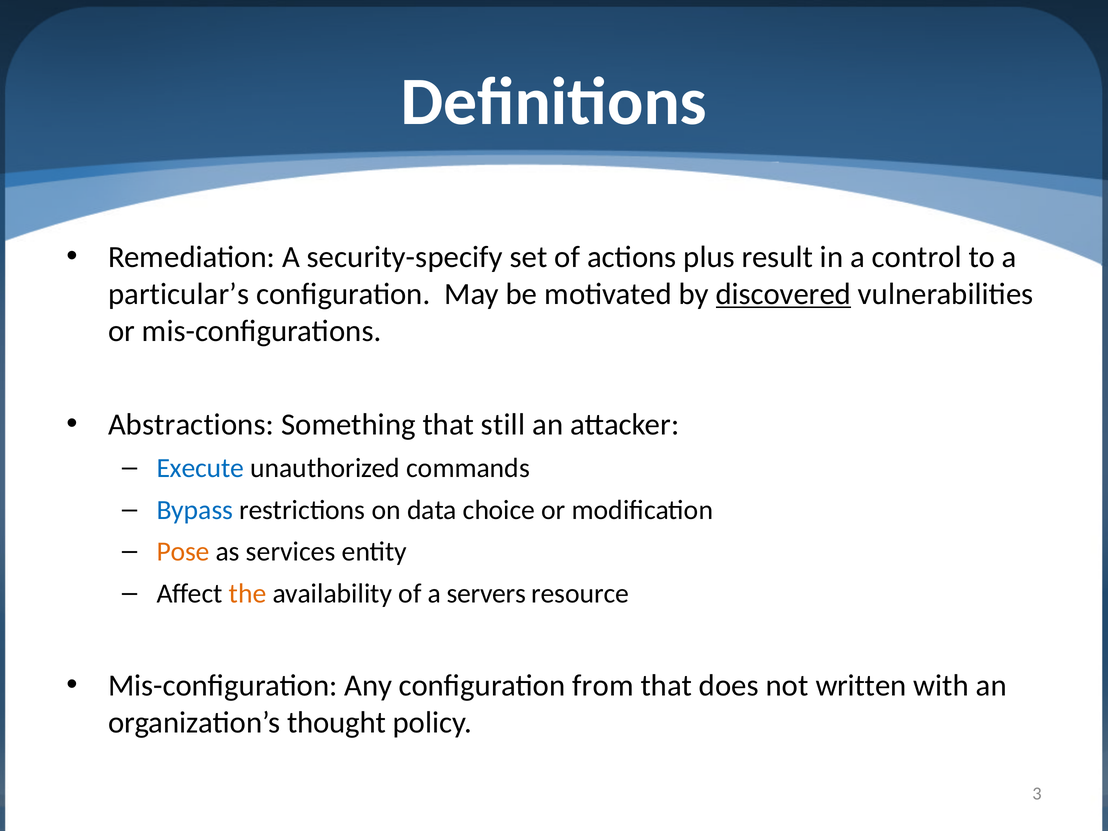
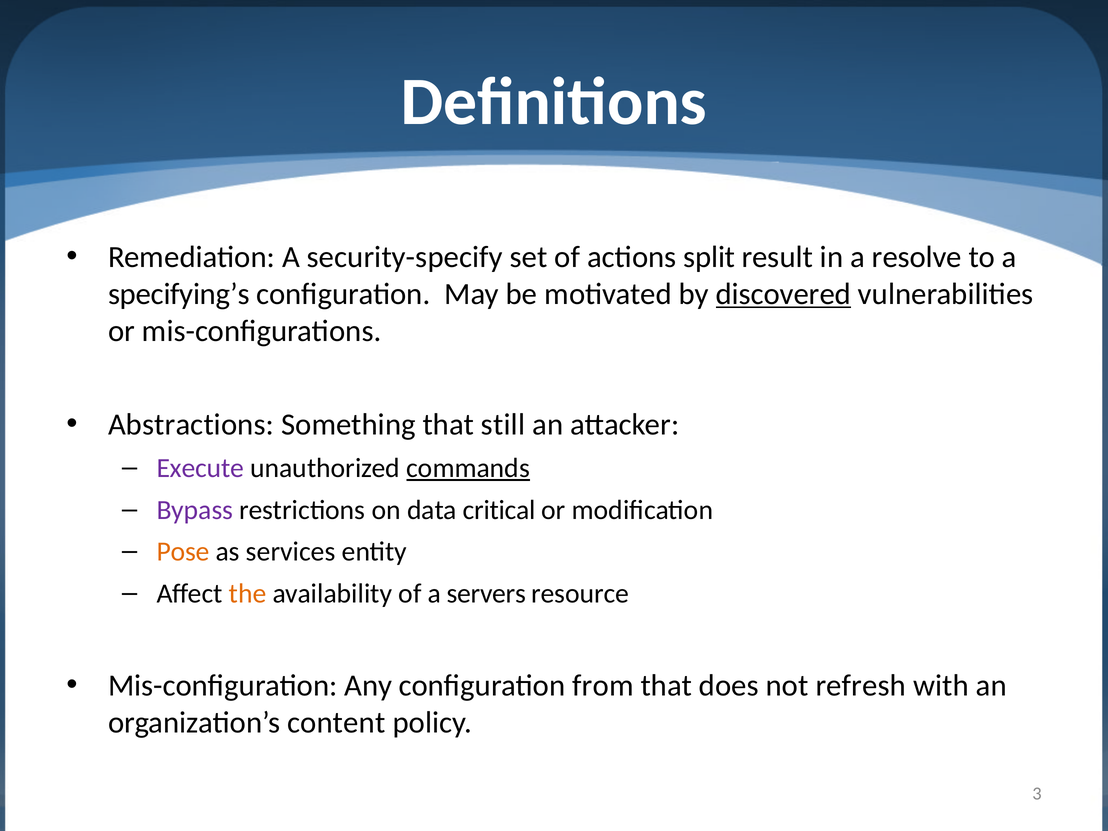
plus: plus -> split
control: control -> resolve
particular’s: particular’s -> specifying’s
Execute colour: blue -> purple
commands underline: none -> present
Bypass colour: blue -> purple
choice: choice -> critical
written: written -> refresh
thought: thought -> content
